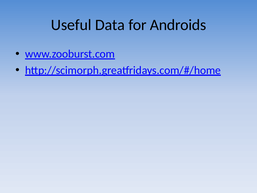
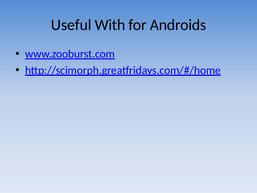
Data: Data -> With
